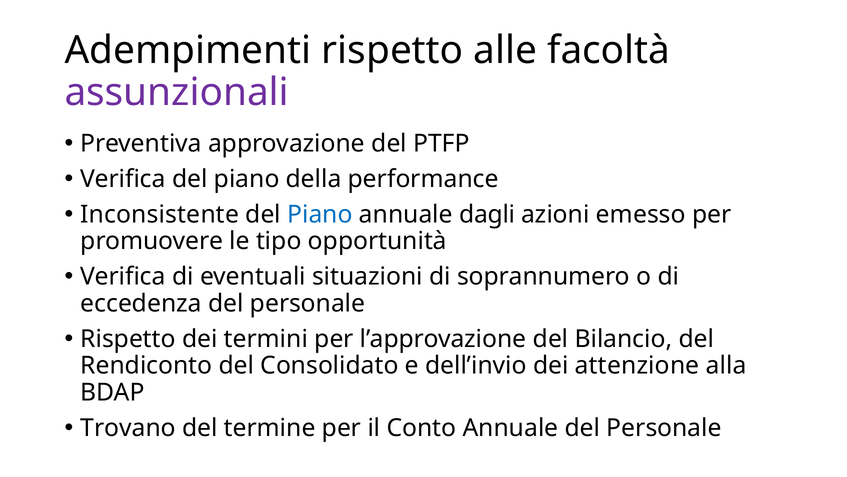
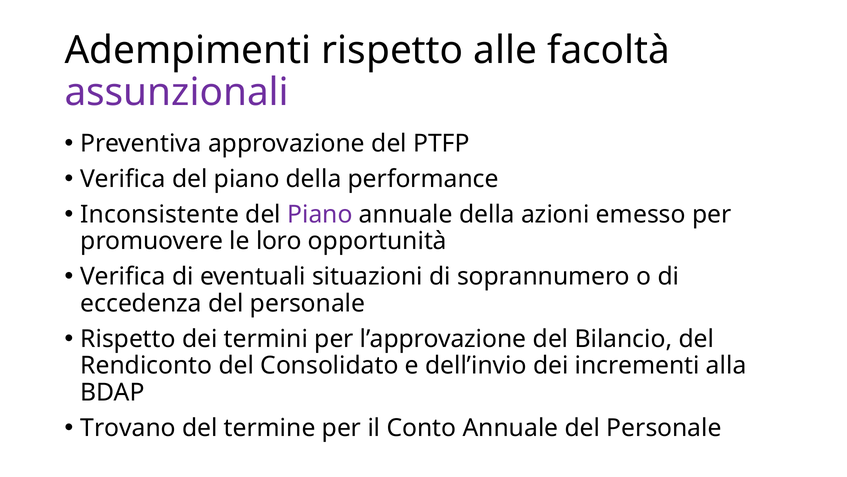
Piano at (320, 214) colour: blue -> purple
annuale dagli: dagli -> della
tipo: tipo -> loro
attenzione: attenzione -> incrementi
